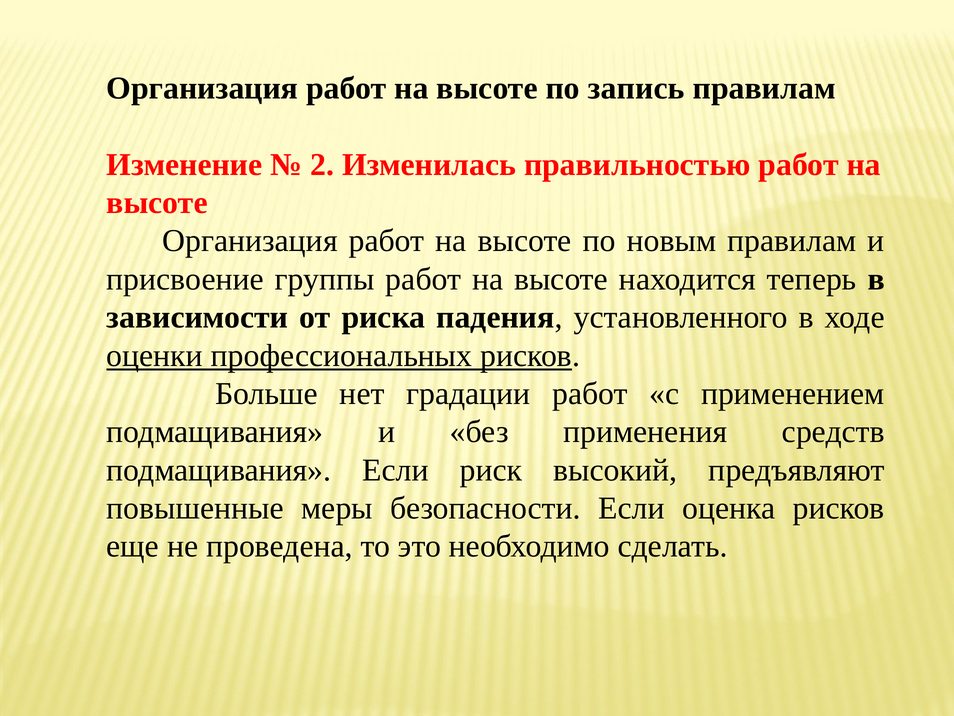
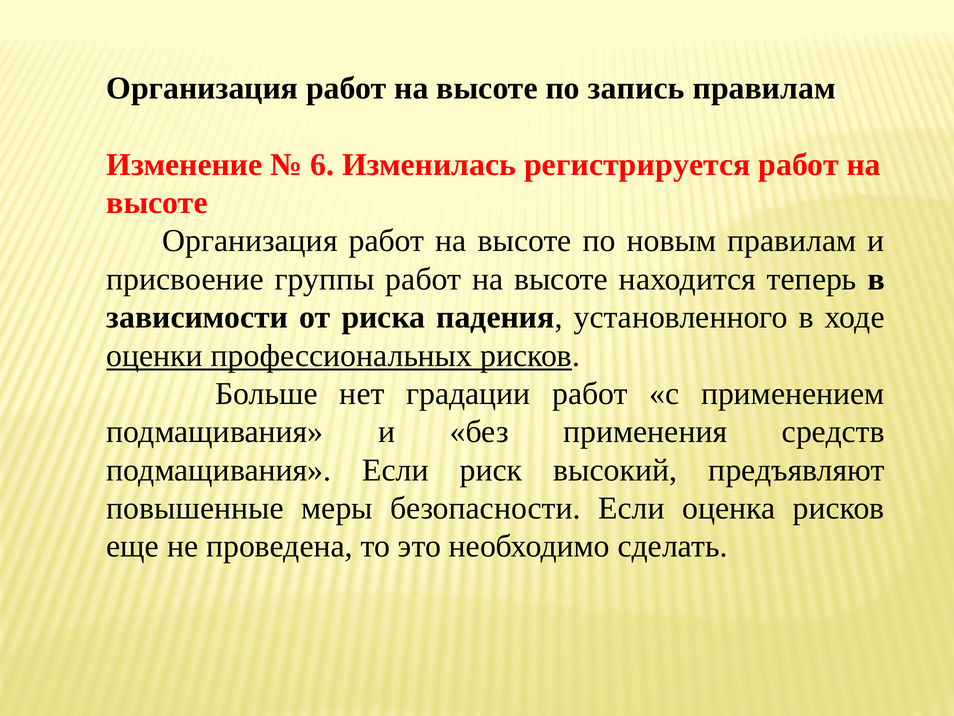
2: 2 -> 6
правильностью: правильностью -> регистрируется
